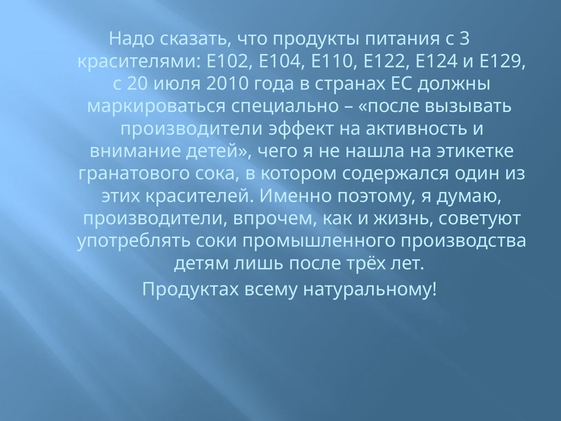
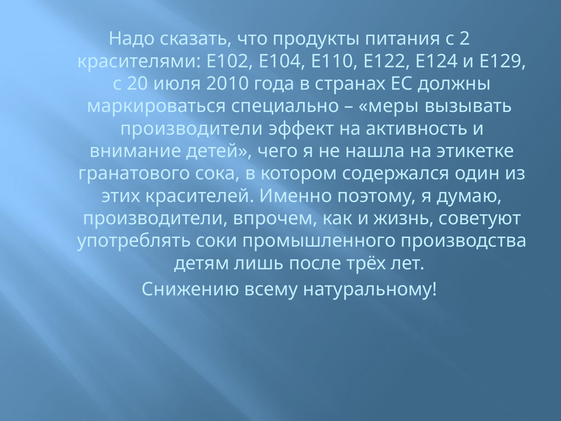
3: 3 -> 2
после at (389, 106): после -> меры
Продуктах: Продуктах -> Снижению
